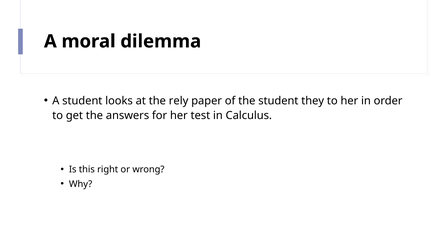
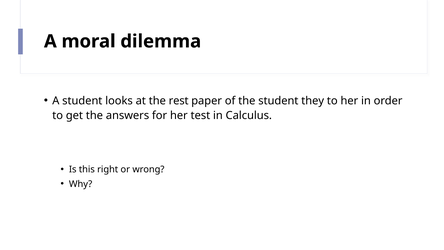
rely: rely -> rest
